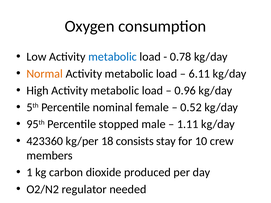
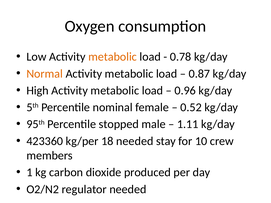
metabolic at (113, 57) colour: blue -> orange
6.11: 6.11 -> 0.87
18 consists: consists -> needed
